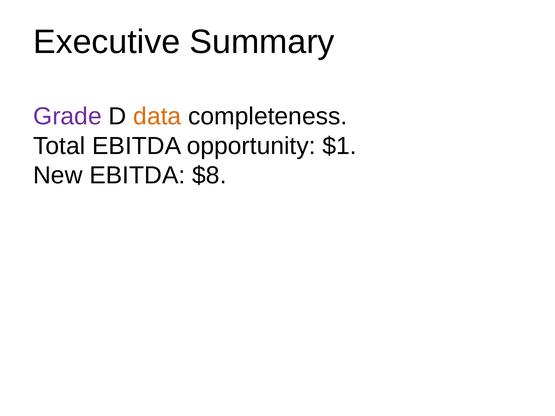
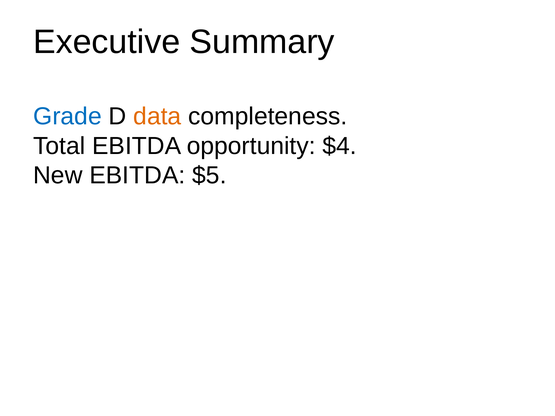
Grade colour: purple -> blue
$1: $1 -> $4
$8: $8 -> $5
